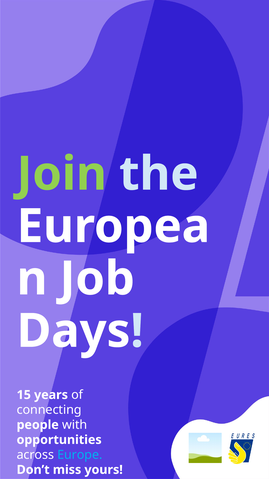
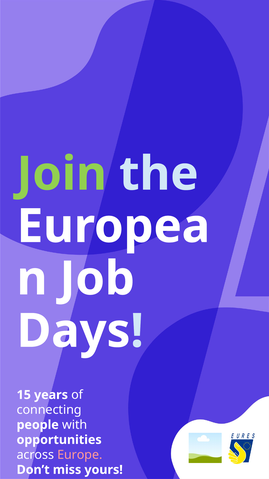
Europe colour: light blue -> pink
